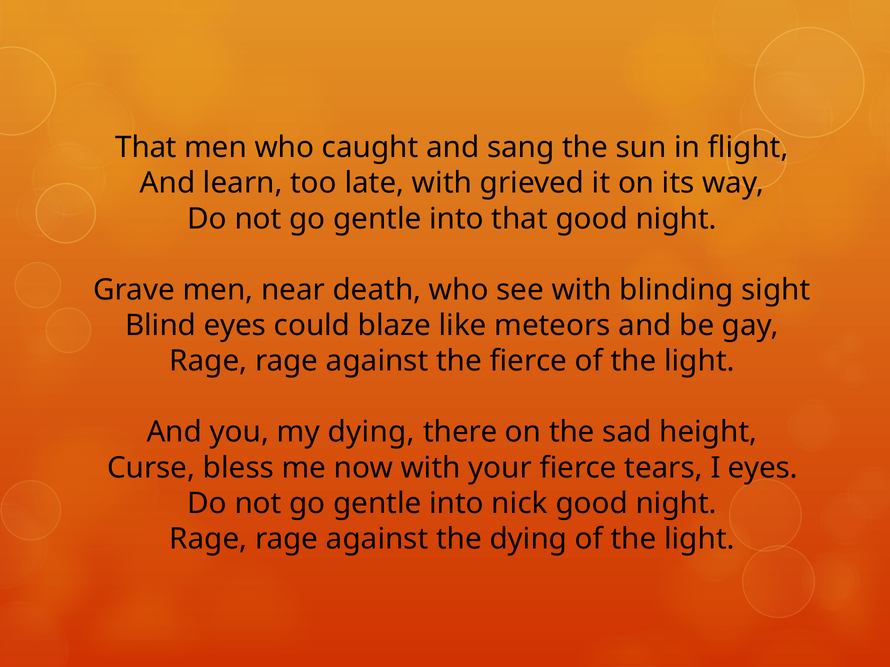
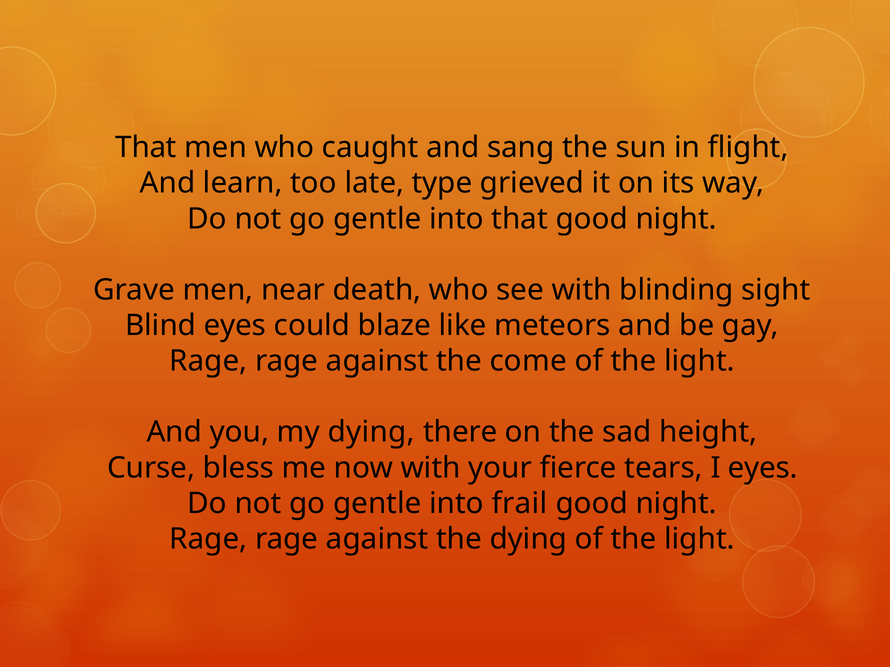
late with: with -> type
the fierce: fierce -> come
nick: nick -> frail
